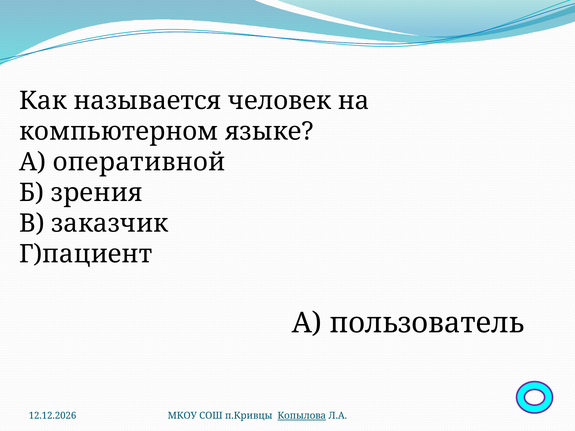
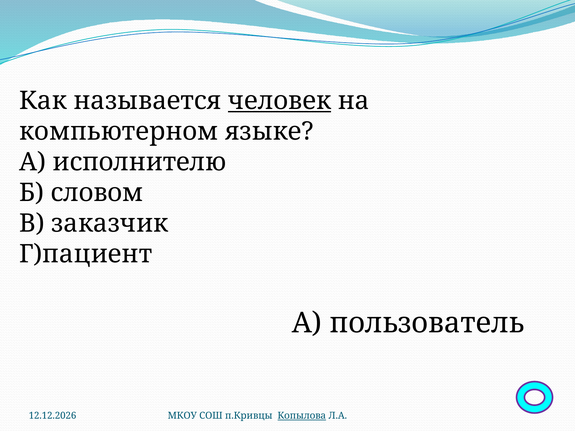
человек underline: none -> present
оперативной: оперативной -> исполнителю
зрения: зрения -> словом
